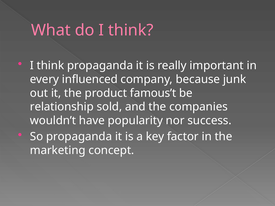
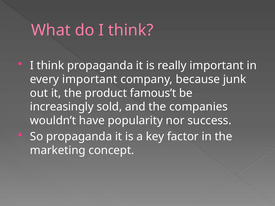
every influenced: influenced -> important
relationship: relationship -> increasingly
